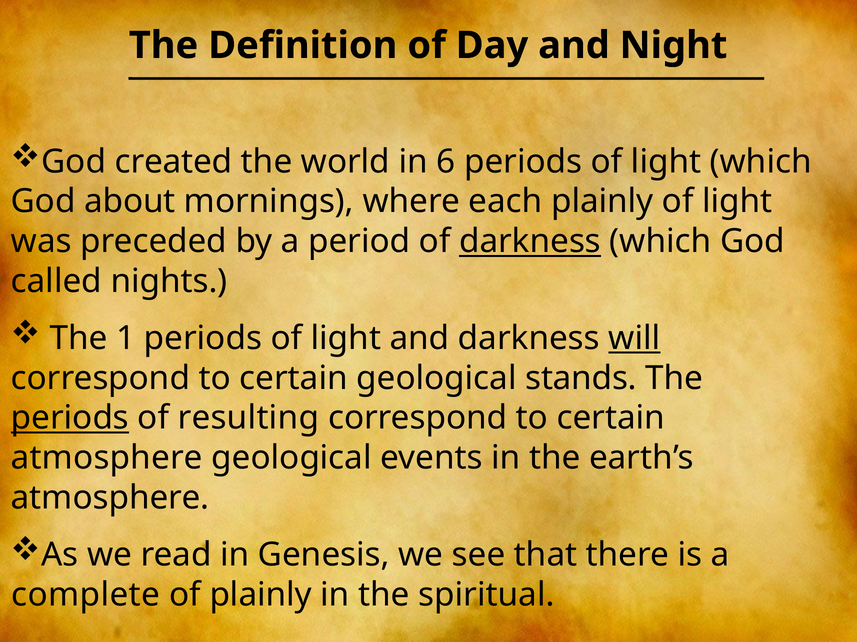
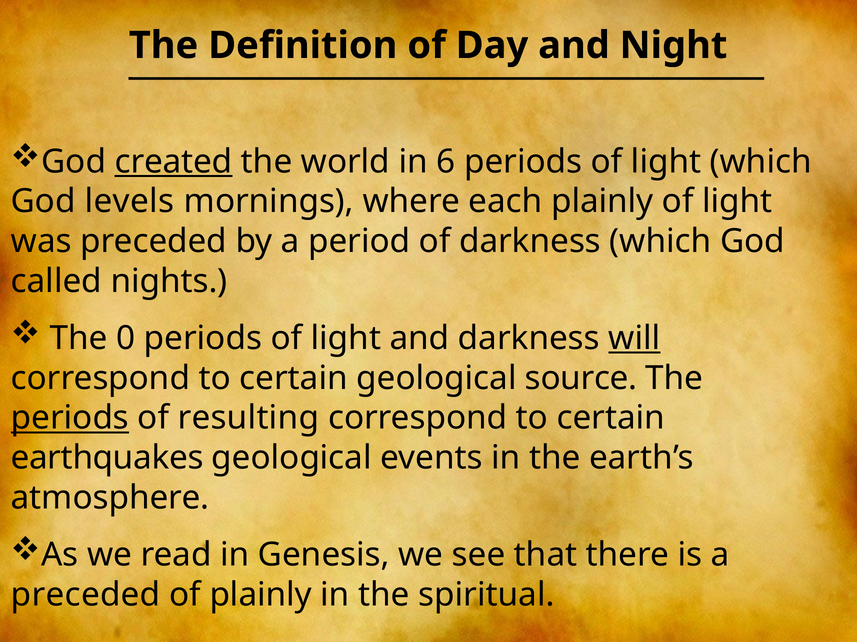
created underline: none -> present
about: about -> levels
darkness at (530, 242) underline: present -> none
1: 1 -> 0
stands: stands -> source
atmosphere at (107, 458): atmosphere -> earthquakes
complete at (86, 595): complete -> preceded
